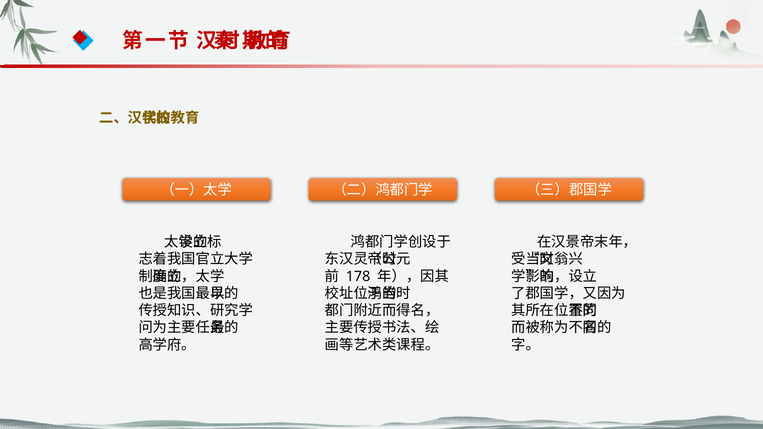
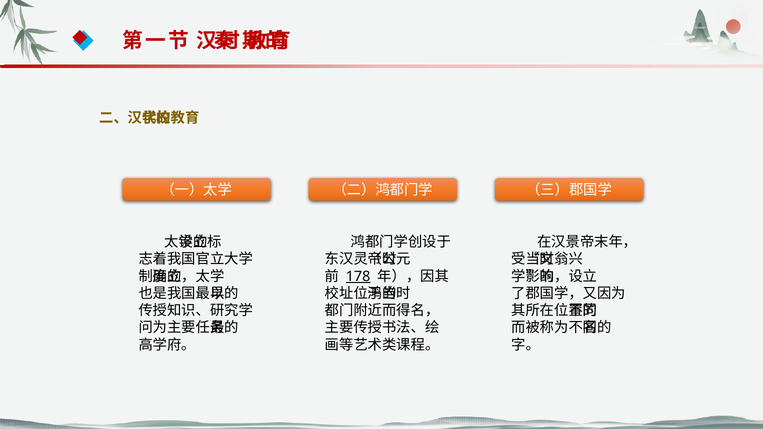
178 underline: none -> present
